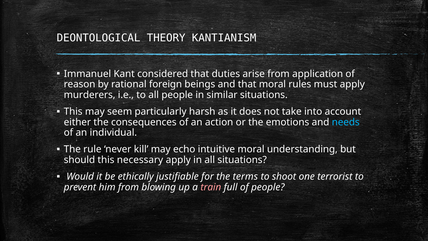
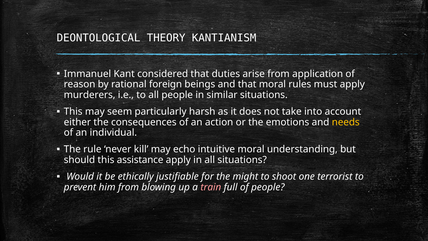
needs colour: light blue -> yellow
necessary: necessary -> assistance
terms: terms -> might
